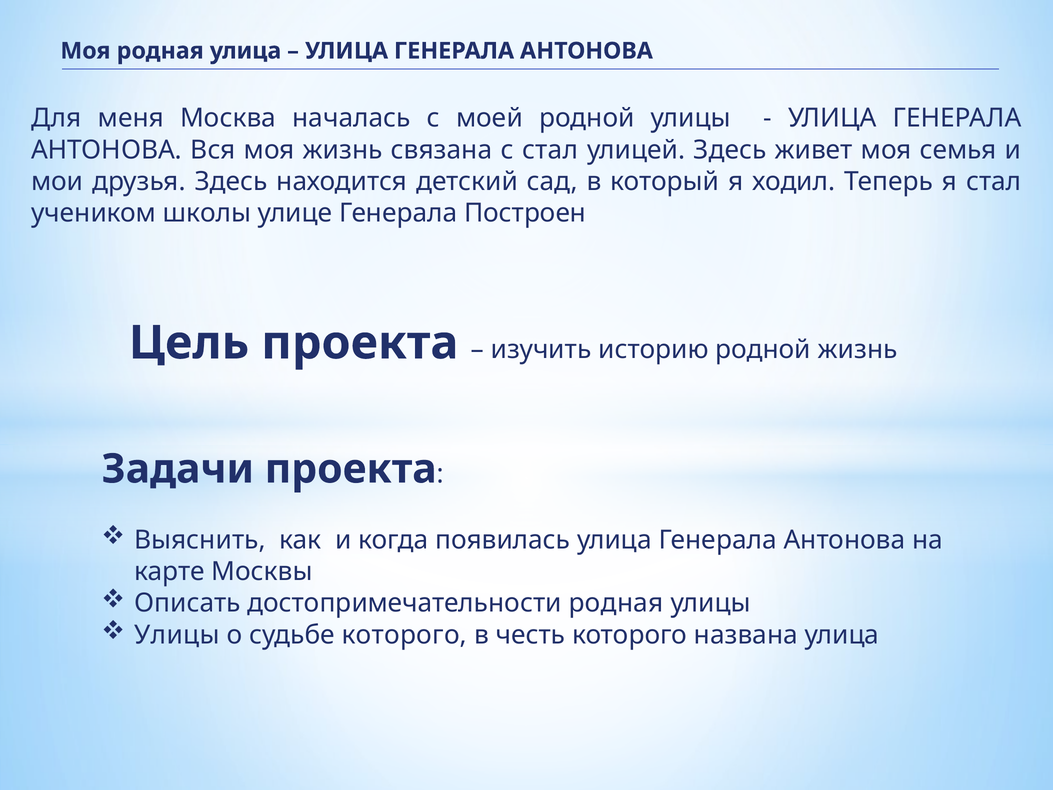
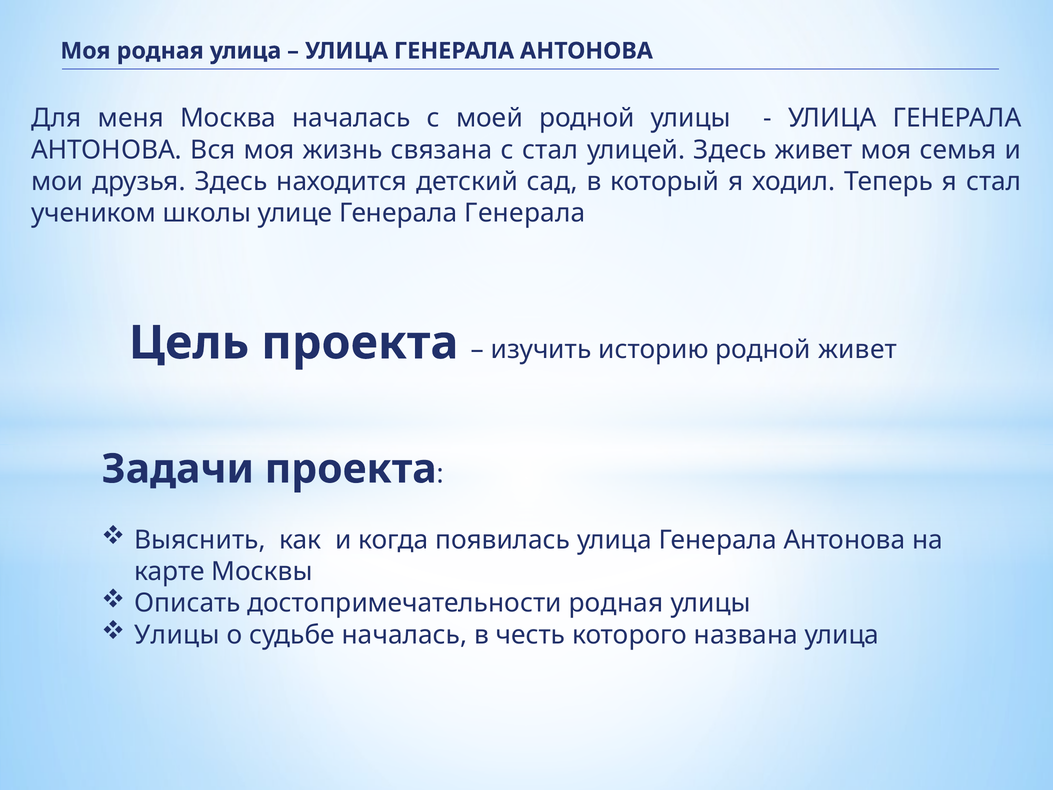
Генерала Построен: Построен -> Генерала
родной жизнь: жизнь -> живет
судьбе которого: которого -> началась
